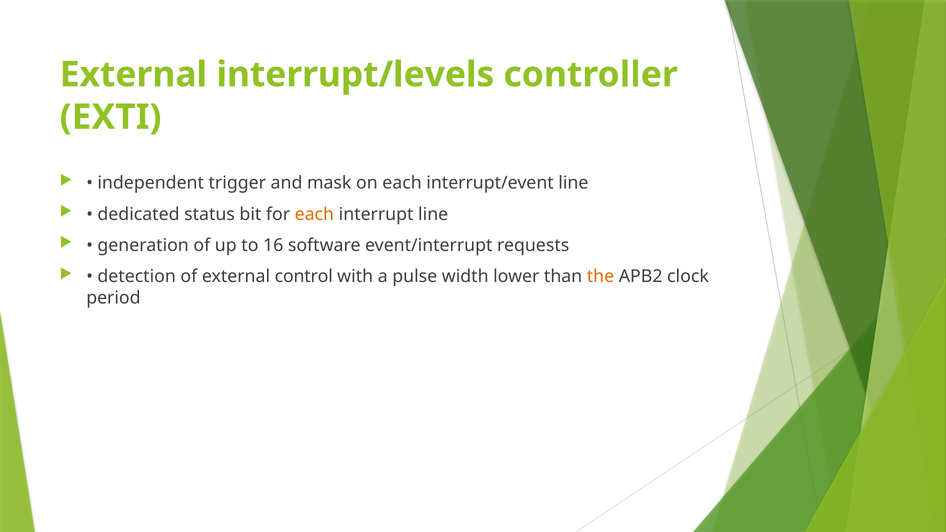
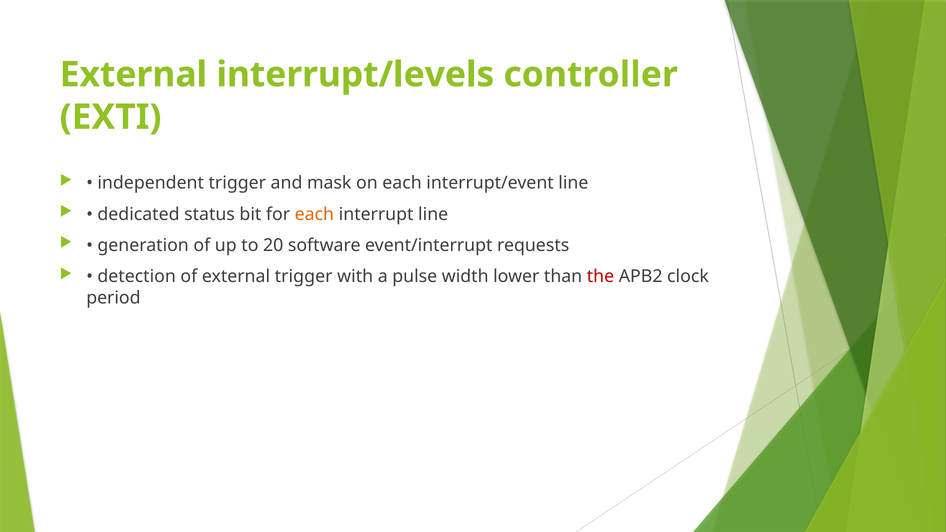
16: 16 -> 20
external control: control -> trigger
the colour: orange -> red
